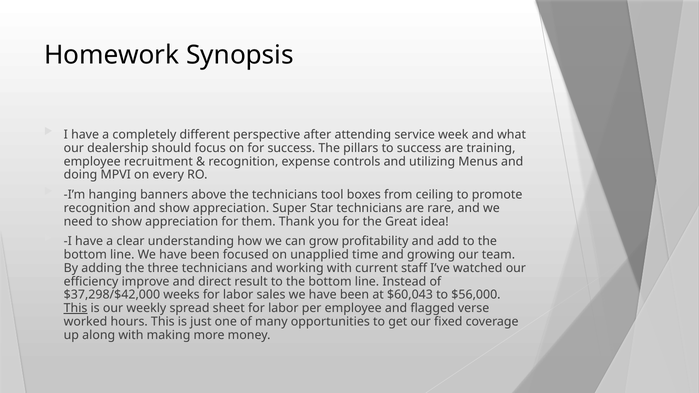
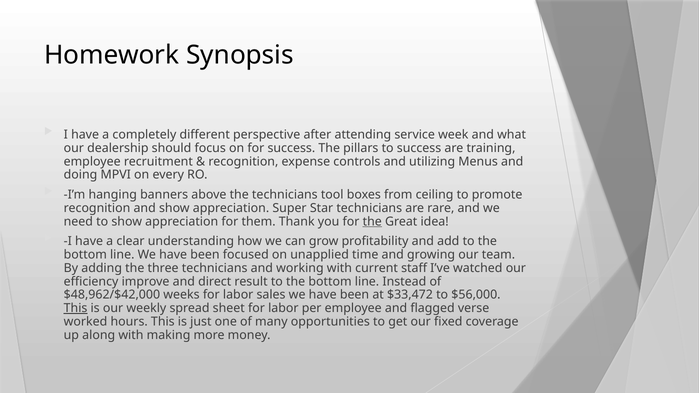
the at (372, 222) underline: none -> present
$37,298/$42,000: $37,298/$42,000 -> $48,962/$42,000
$60,043: $60,043 -> $33,472
